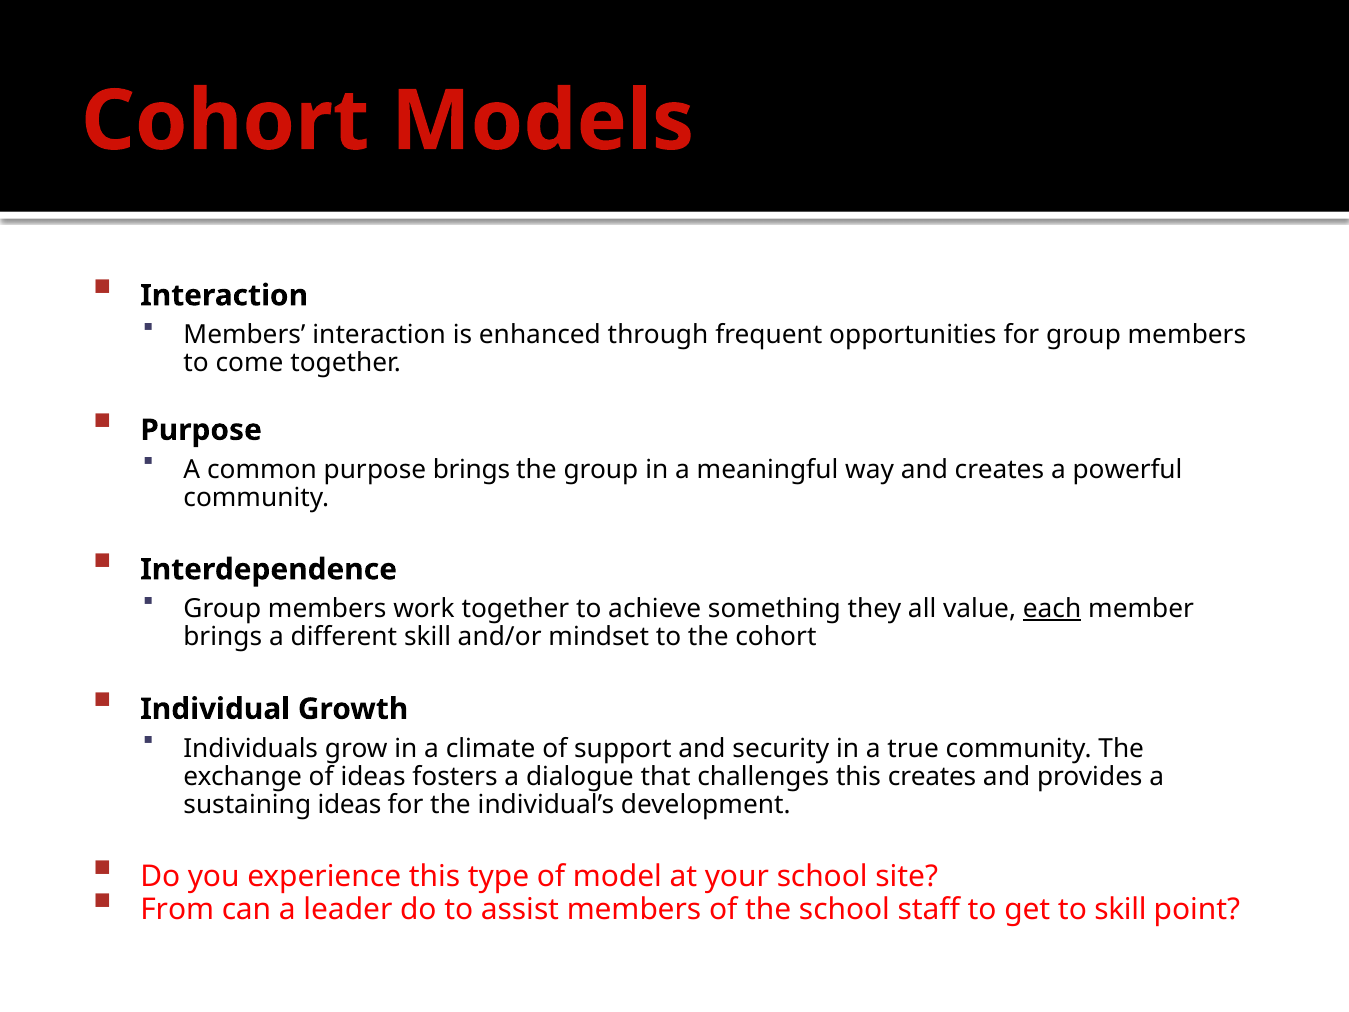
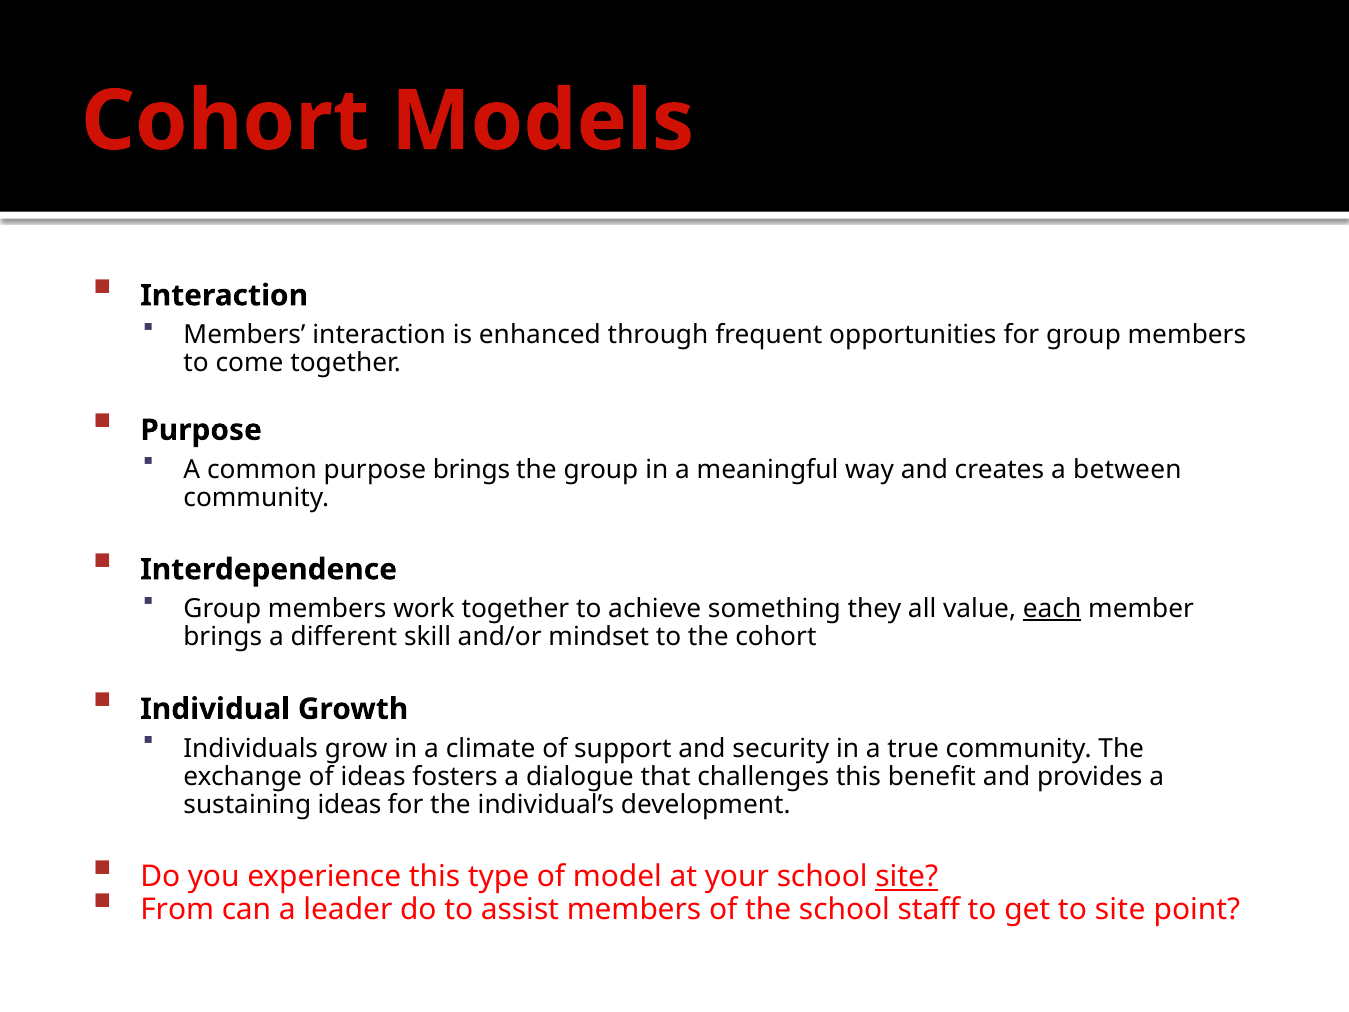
powerful: powerful -> between
this creates: creates -> benefit
site at (907, 877) underline: none -> present
to skill: skill -> site
